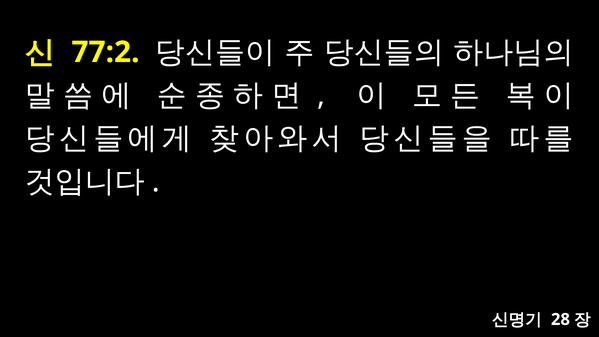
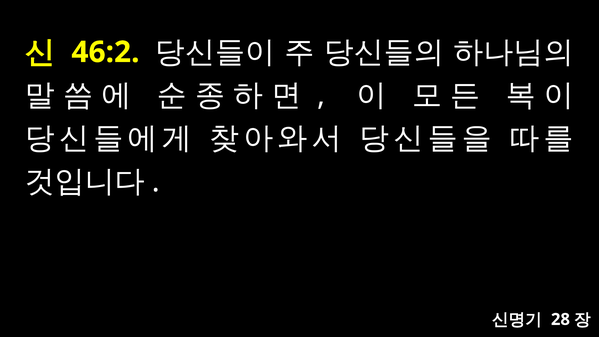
77:2: 77:2 -> 46:2
